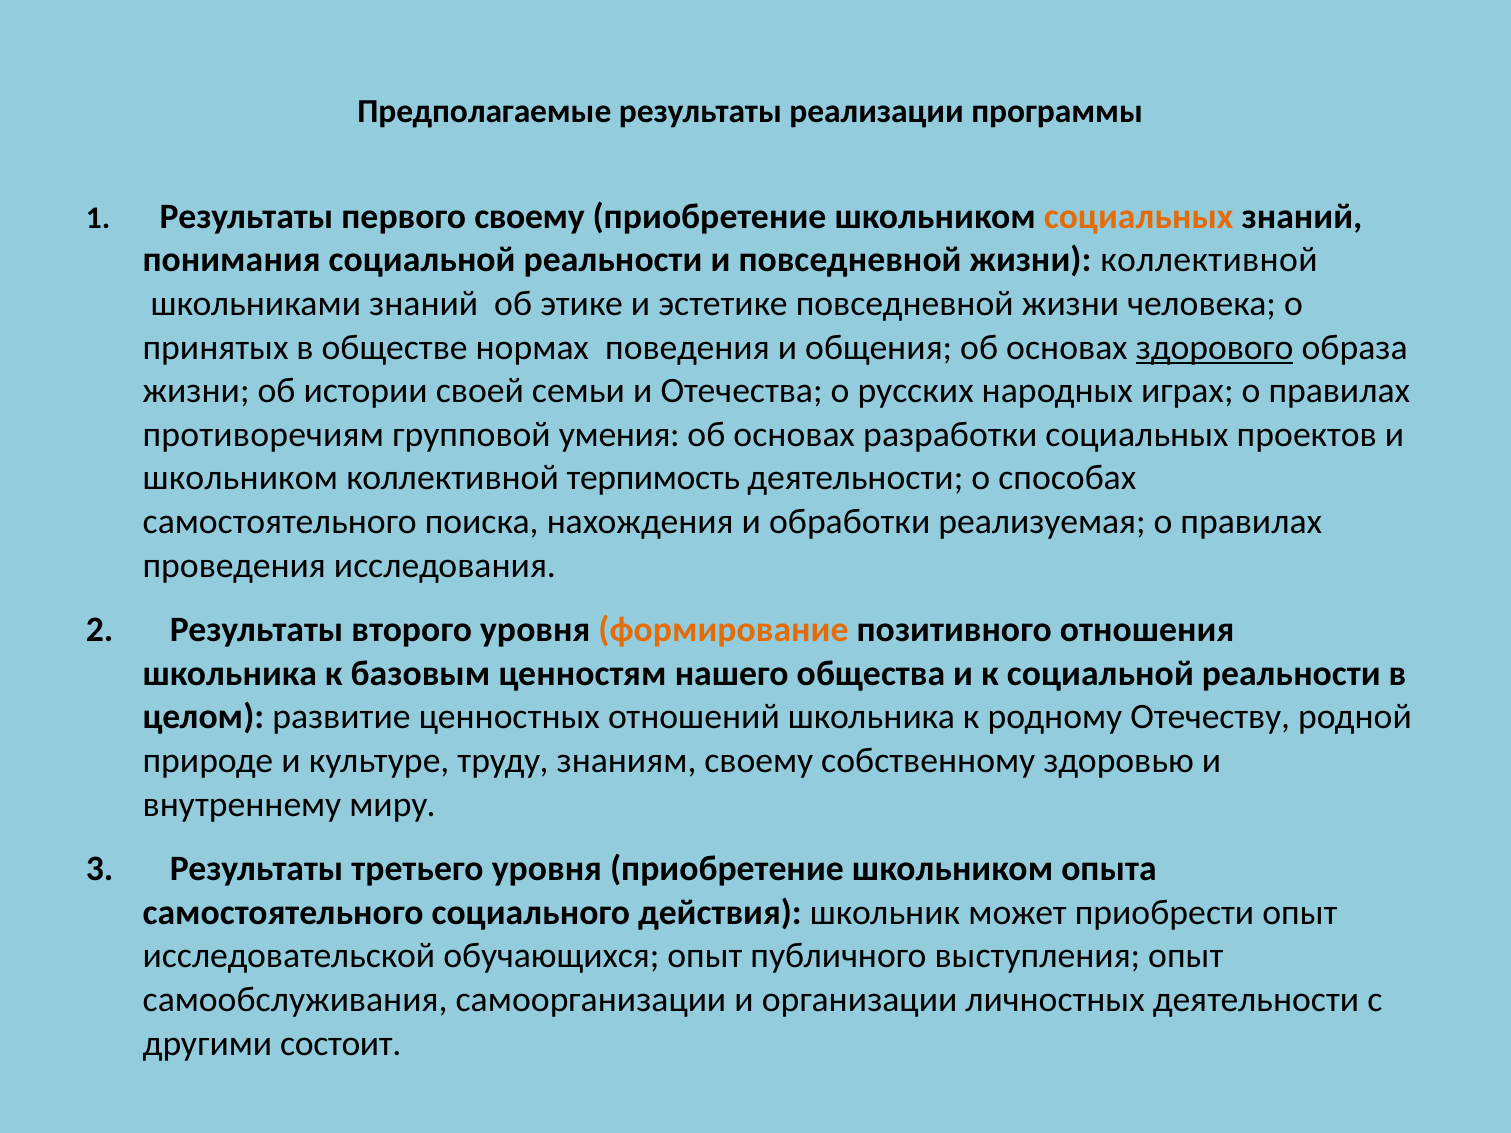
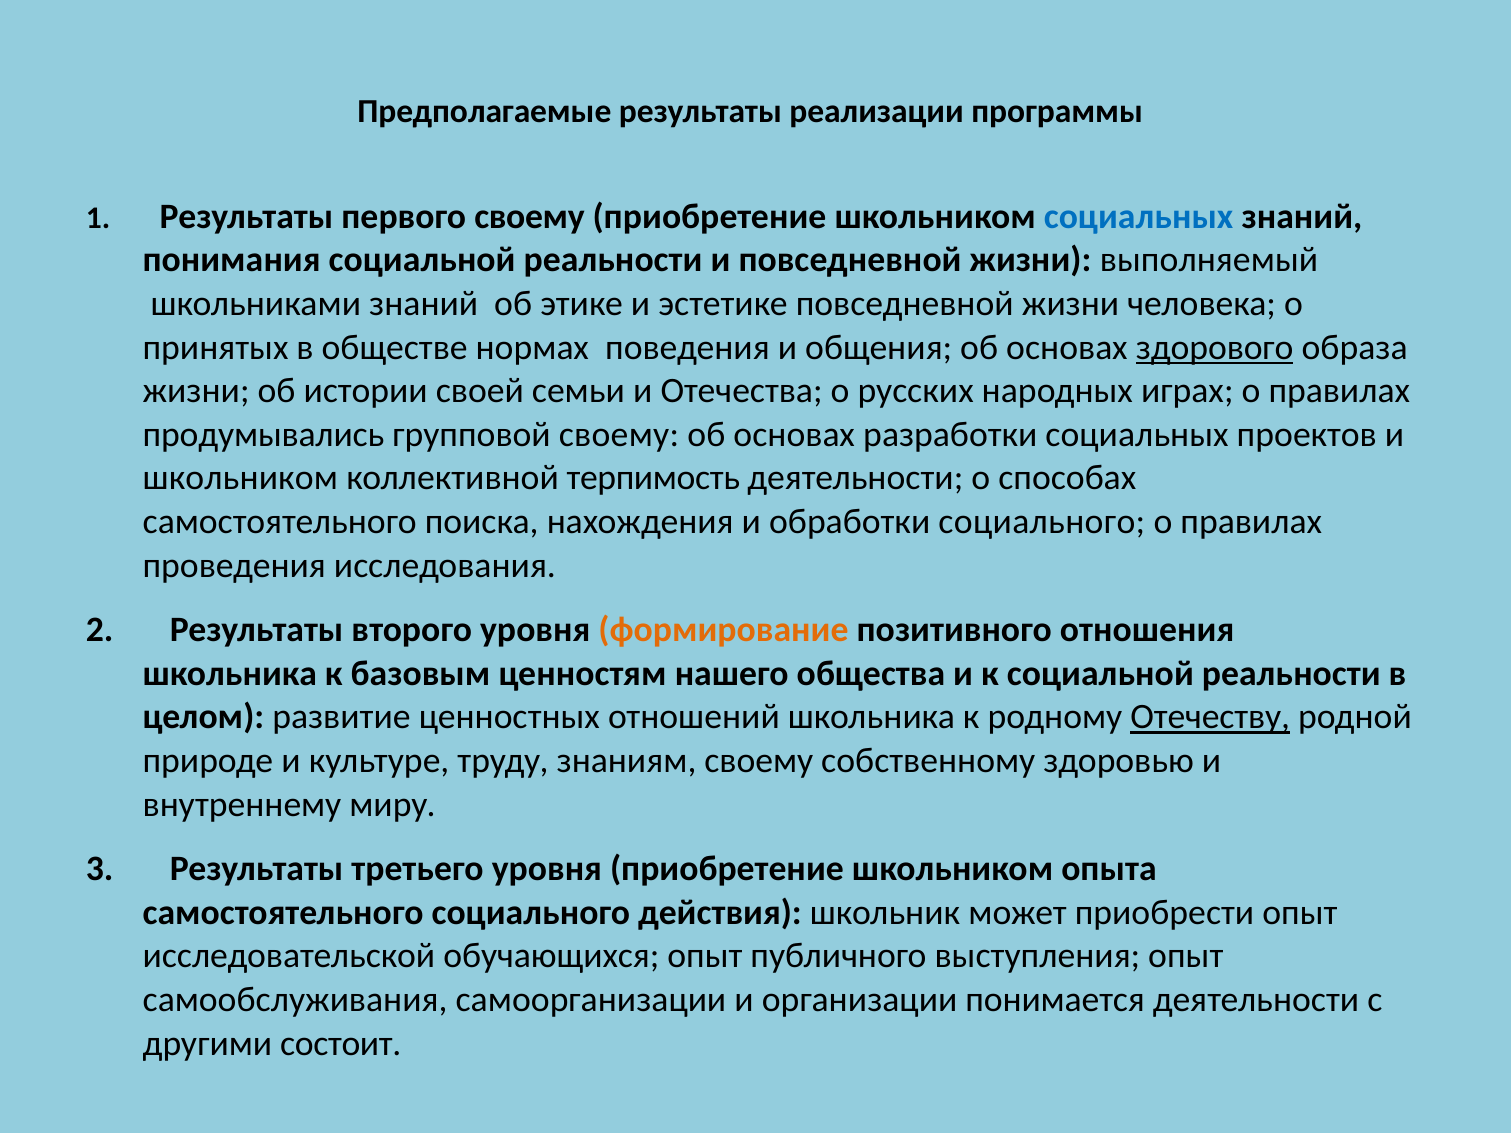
социальных at (1139, 217) colour: orange -> blue
жизни коллективной: коллективной -> выполняемый
противоречиям: противоречиям -> продумывались
групповой умения: умения -> своему
обработки реализуемая: реализуемая -> социального
Отечеству underline: none -> present
личностных: личностных -> понимается
